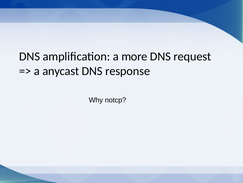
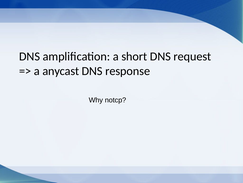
more: more -> short
